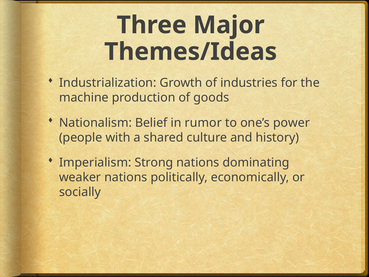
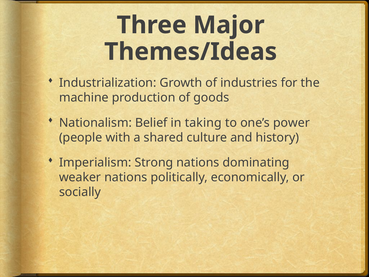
rumor: rumor -> taking
